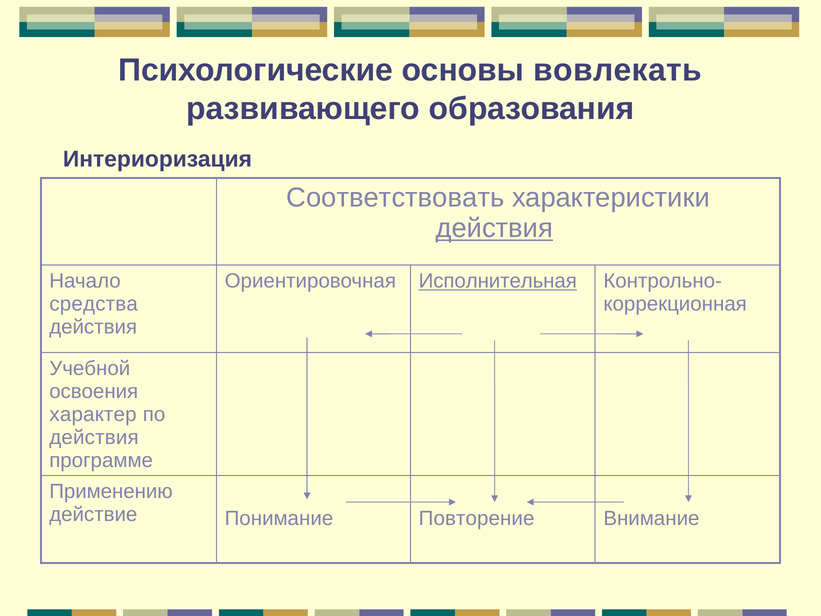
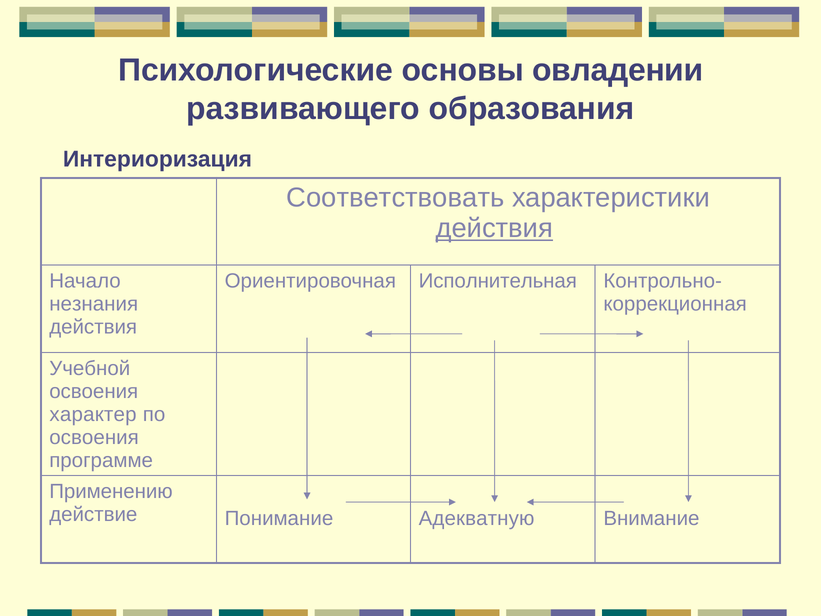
вовлекать: вовлекать -> овладении
Исполнительная underline: present -> none
средства: средства -> незнания
действия at (94, 437): действия -> освоения
Повторение: Повторение -> Адекватную
